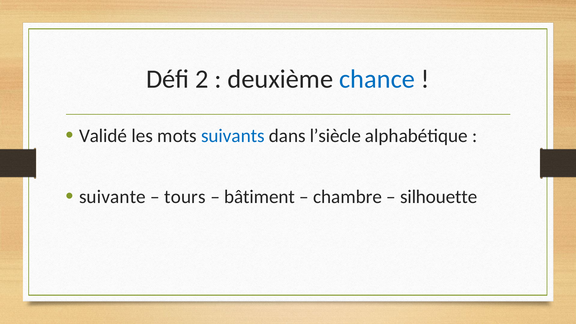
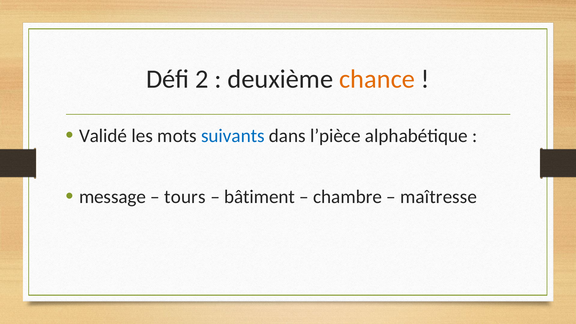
chance colour: blue -> orange
l’siècle: l’siècle -> l’pièce
suivante: suivante -> message
silhouette: silhouette -> maîtresse
